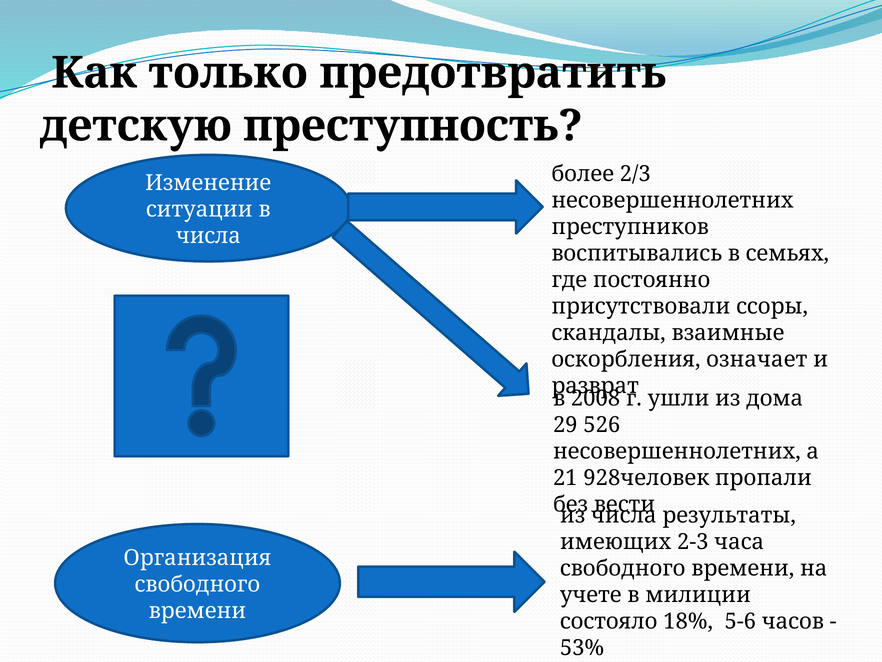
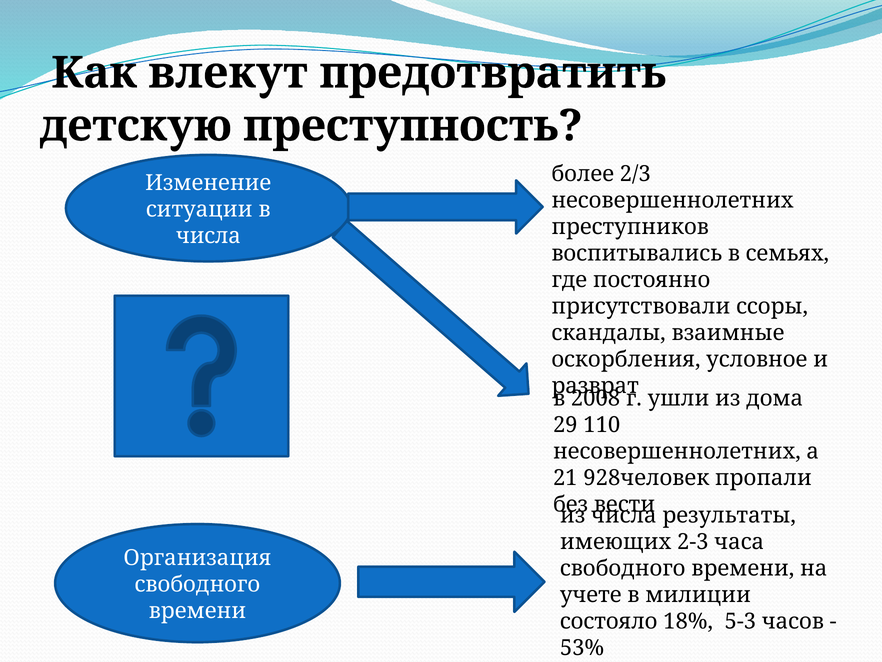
только: только -> влекут
означает: означает -> условное
526: 526 -> 110
5-6: 5-6 -> 5-3
